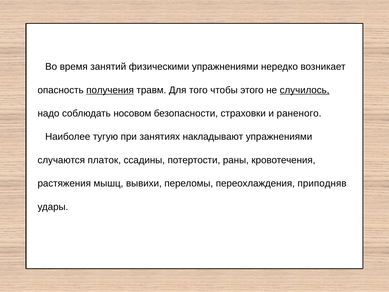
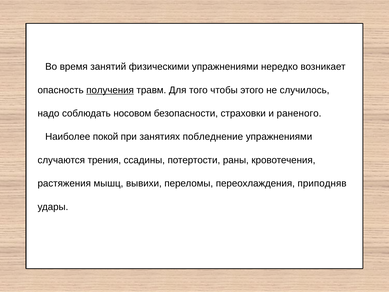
случилось underline: present -> none
тугую: тугую -> покой
накладывают: накладывают -> побледнение
платок: платок -> трения
